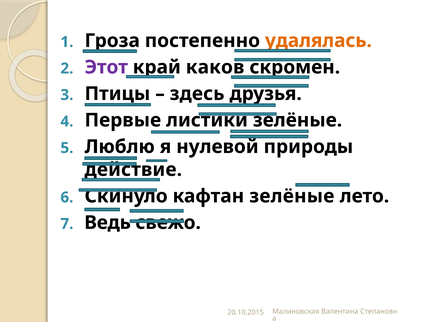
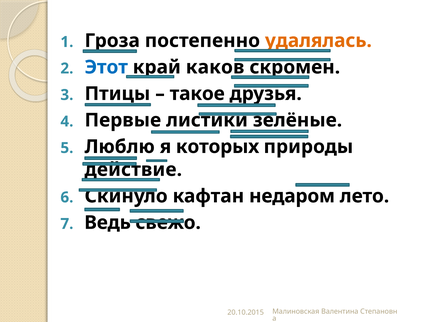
Этот colour: purple -> blue
здесь: здесь -> такое
нулевой: нулевой -> которых
кафтан зелёные: зелёные -> недаром
